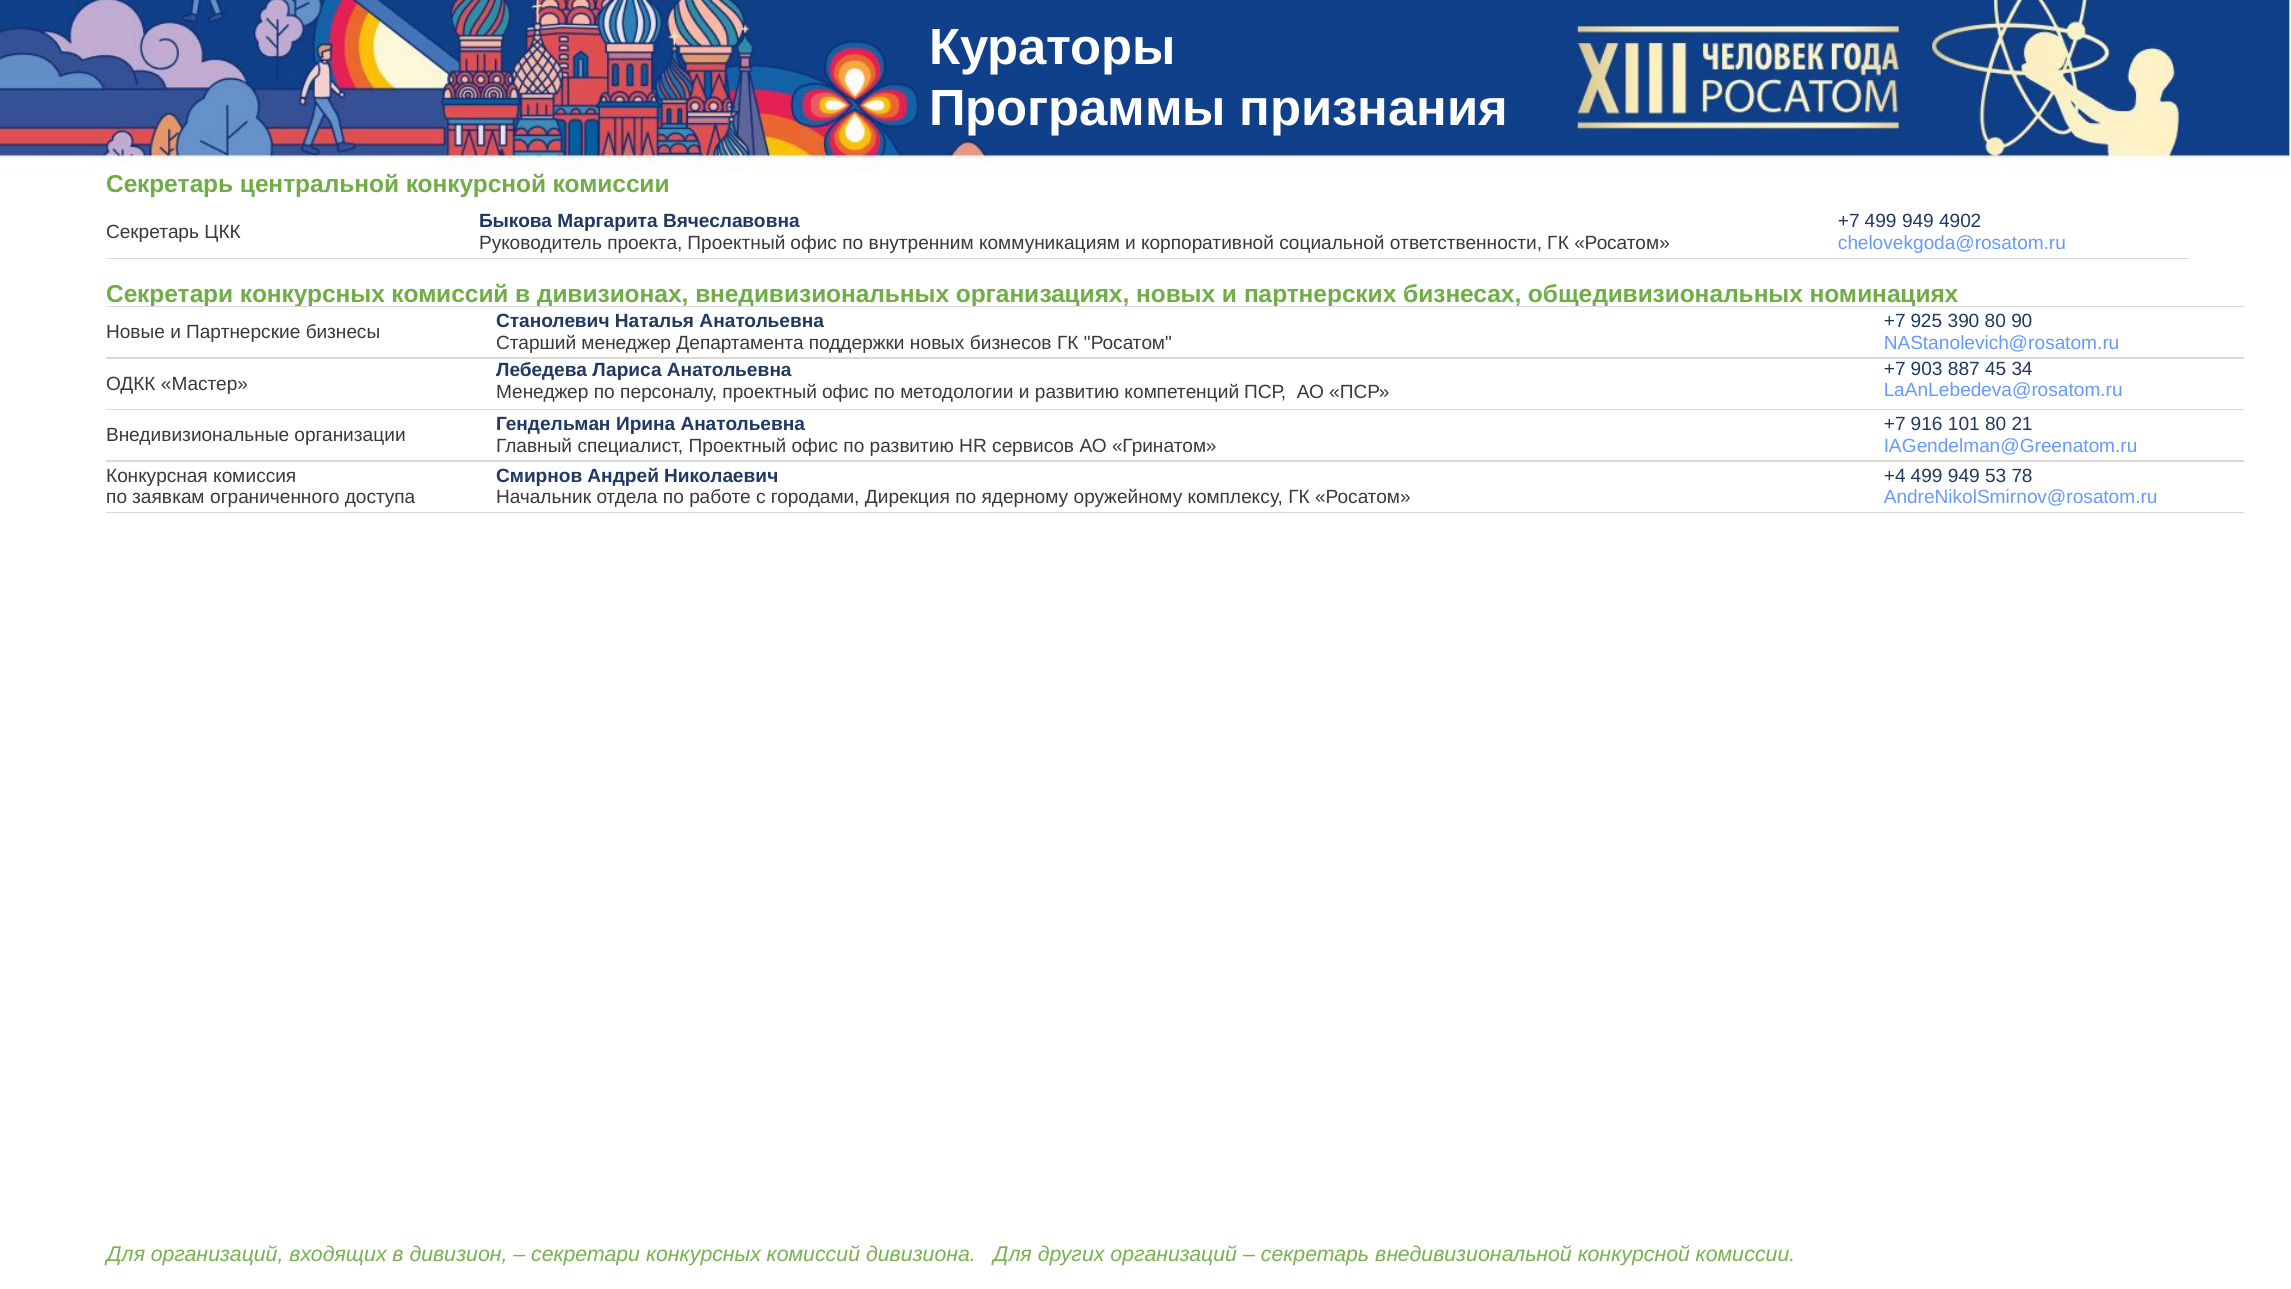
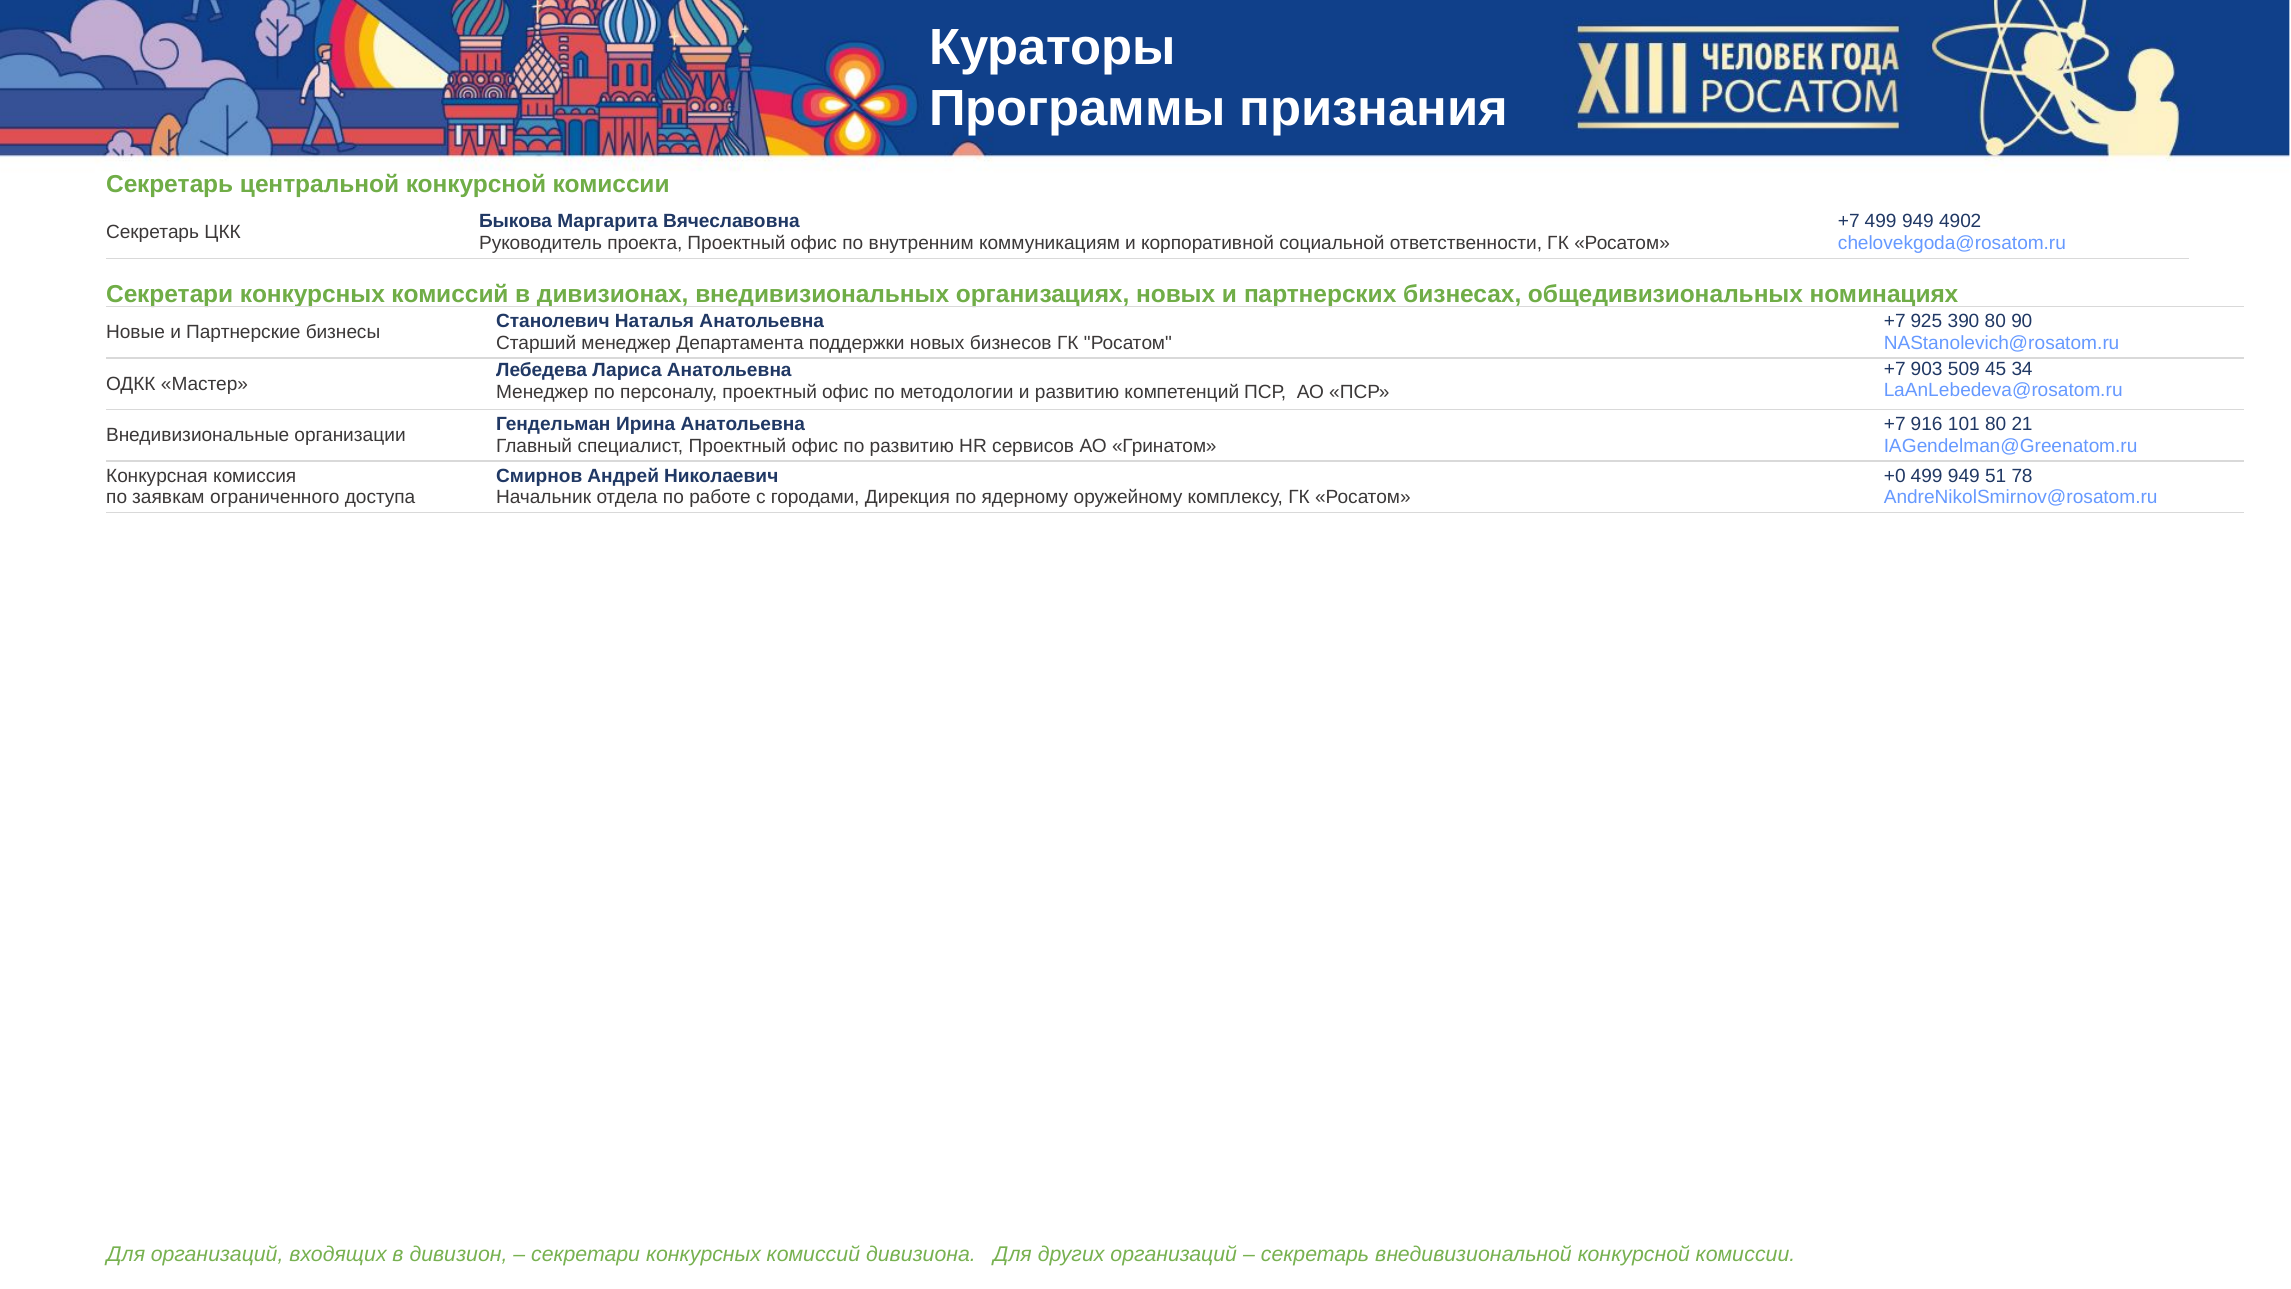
887: 887 -> 509
+4: +4 -> +0
53: 53 -> 51
